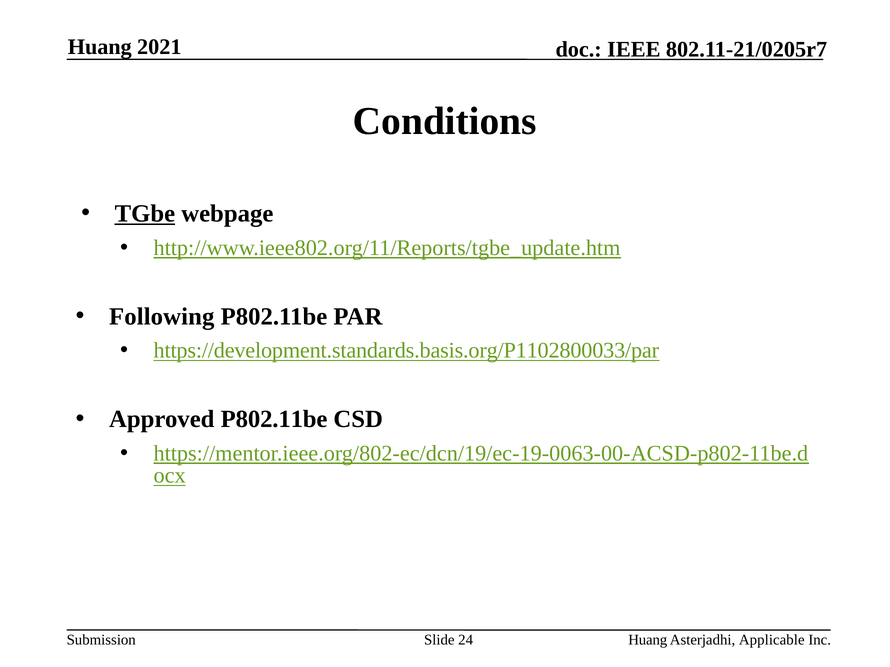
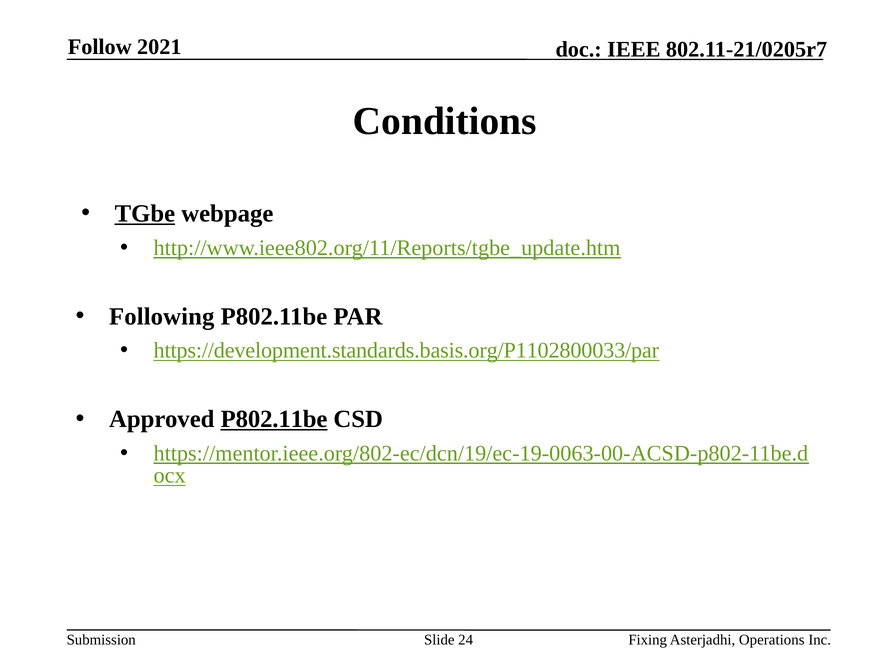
Huang at (100, 47): Huang -> Follow
P802.11be at (274, 420) underline: none -> present
Huang at (648, 640): Huang -> Fixing
Applicable: Applicable -> Operations
